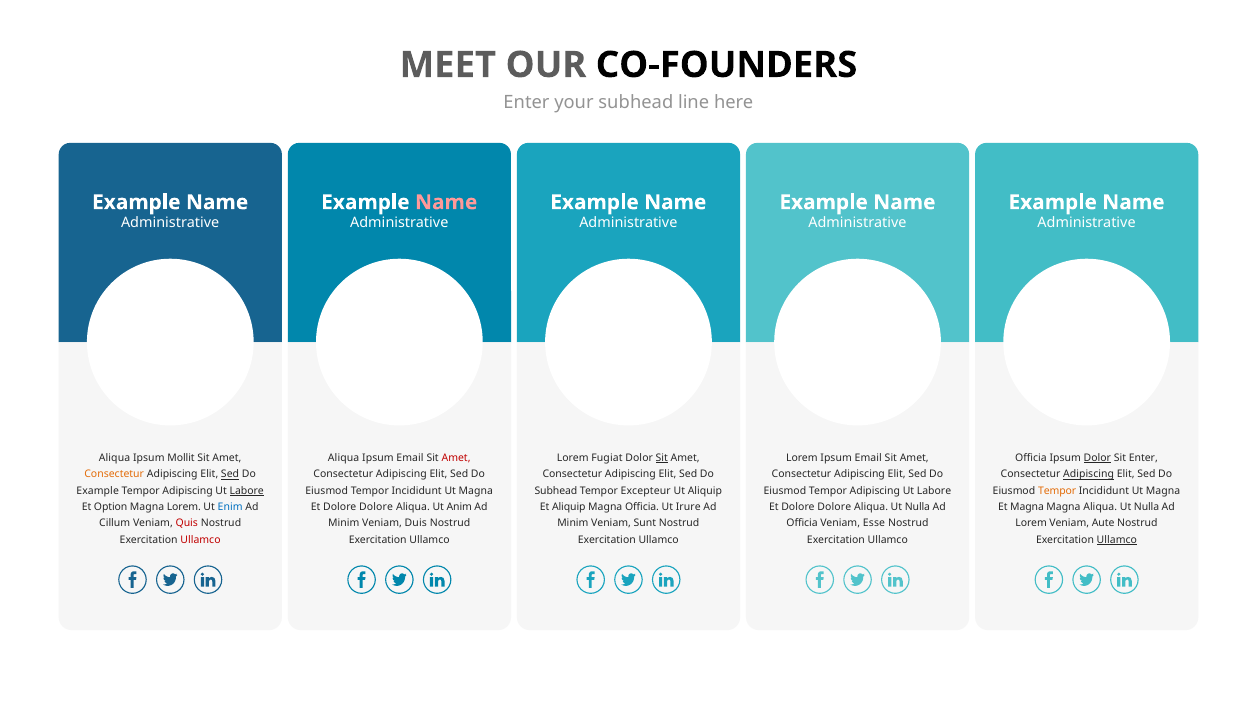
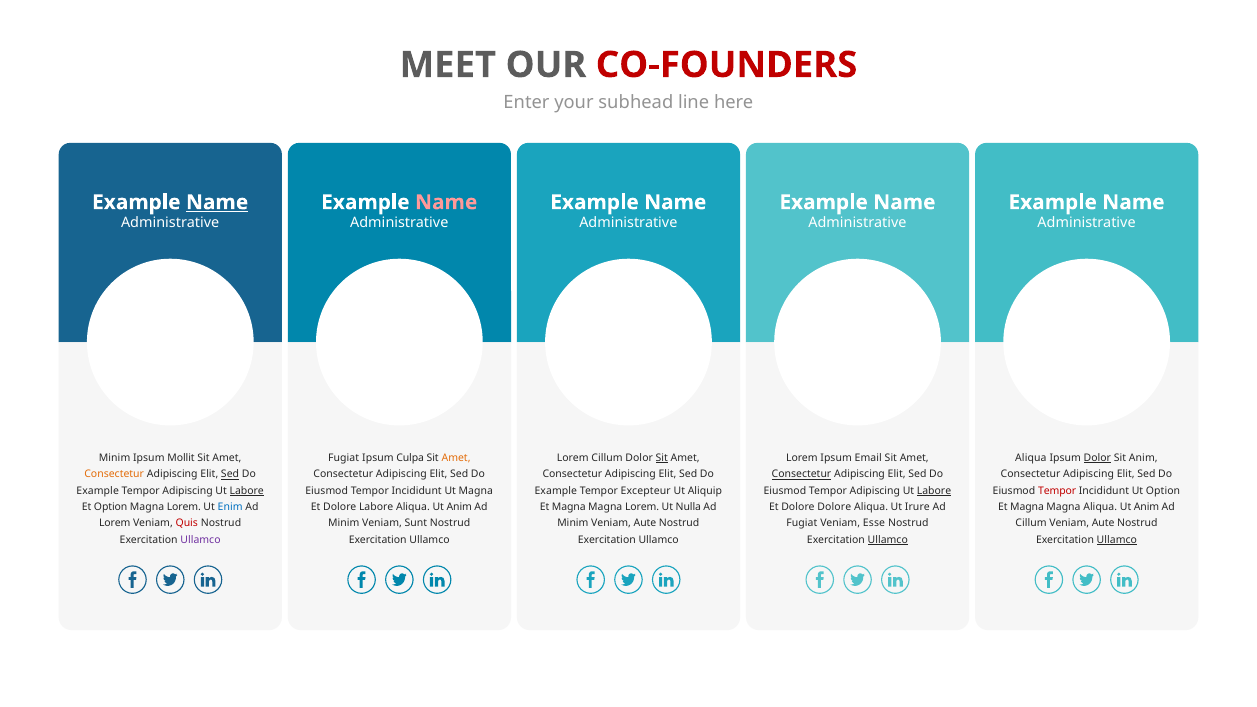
CO-FOUNDERS colour: black -> red
Name at (217, 202) underline: none -> present
Aliqua at (115, 458): Aliqua -> Minim
Aliqua at (344, 458): Aliqua -> Fugiat
Email at (410, 458): Email -> Culpa
Amet at (456, 458) colour: red -> orange
Lorem Fugiat: Fugiat -> Cillum
Officia at (1031, 458): Officia -> Aliqua
Sit Enter: Enter -> Anim
Consectetur at (801, 475) underline: none -> present
Adipiscing at (1089, 475) underline: present -> none
Subhead at (556, 491): Subhead -> Example
Labore at (934, 491) underline: none -> present
Tempor at (1057, 491) colour: orange -> red
Magna at (1163, 491): Magna -> Option
Dolore at (376, 507): Dolore -> Labore
Aliquip at (569, 507): Aliquip -> Magna
Officia at (642, 507): Officia -> Lorem
Irure: Irure -> Nulla
Nulla at (917, 507): Nulla -> Irure
Magna Aliqua Ut Nulla: Nulla -> Anim
Cillum at (115, 523): Cillum -> Lorem
Duis: Duis -> Sunt
Minim Veniam Sunt: Sunt -> Aute
Officia at (802, 523): Officia -> Fugiat
Lorem at (1031, 523): Lorem -> Cillum
Ullamco at (200, 540) colour: red -> purple
Ullamco at (888, 540) underline: none -> present
